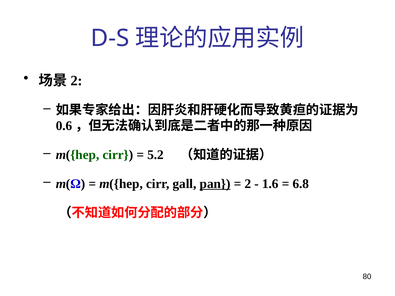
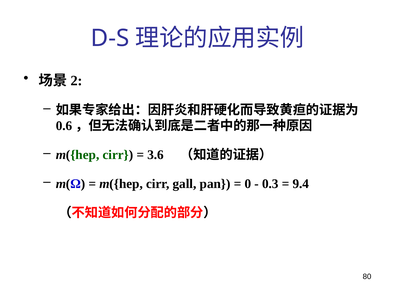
5.2: 5.2 -> 3.6
pan underline: present -> none
2: 2 -> 0
1.6: 1.6 -> 0.3
6.8: 6.8 -> 9.4
